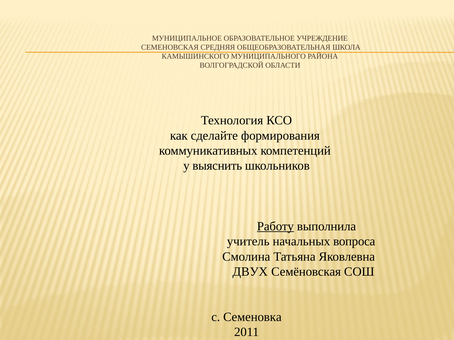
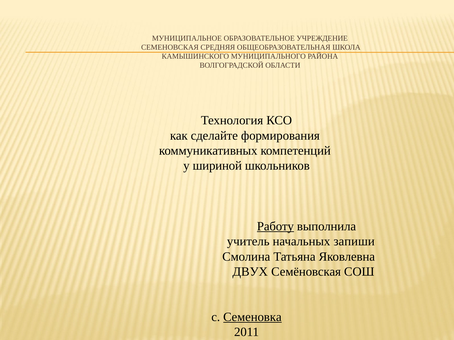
выяснить: выяснить -> шириной
вопроса: вопроса -> запиши
Семеновка underline: none -> present
